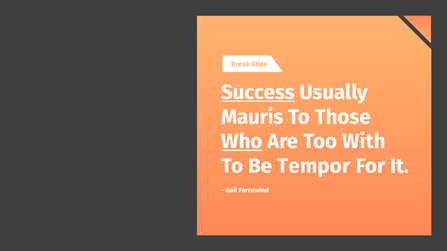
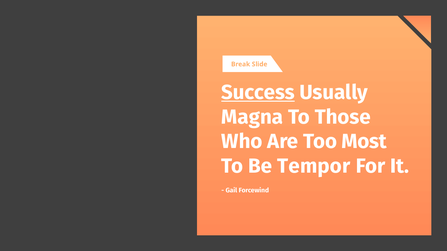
Mauris: Mauris -> Magna
Who underline: present -> none
With: With -> Most
